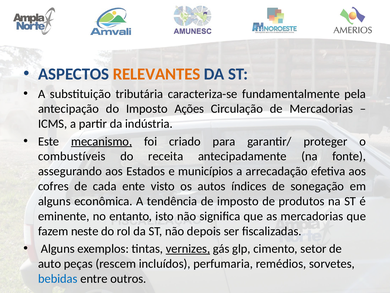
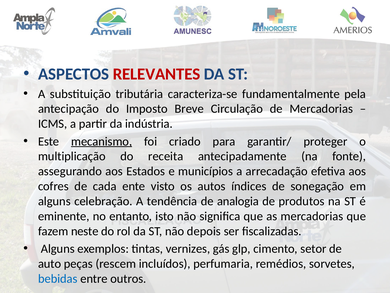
RELEVANTES colour: orange -> red
Ações: Ações -> Breve
combustíveis: combustíveis -> multiplicação
econômica: econômica -> celebração
de imposto: imposto -> analogia
vernizes underline: present -> none
